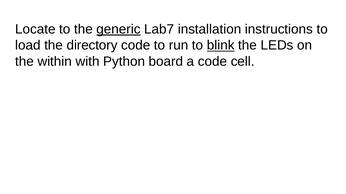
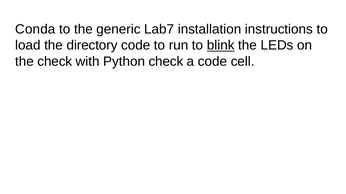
Locate: Locate -> Conda
generic underline: present -> none
the within: within -> check
Python board: board -> check
